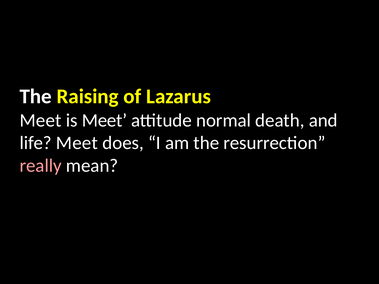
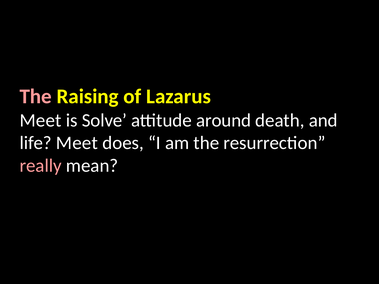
The at (36, 97) colour: white -> pink
is Meet: Meet -> Solve
normal: normal -> around
